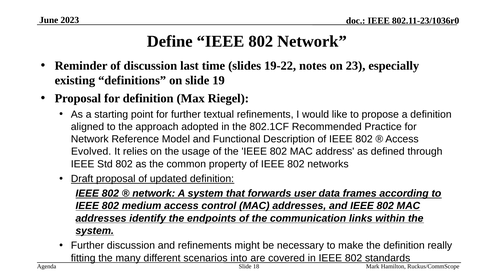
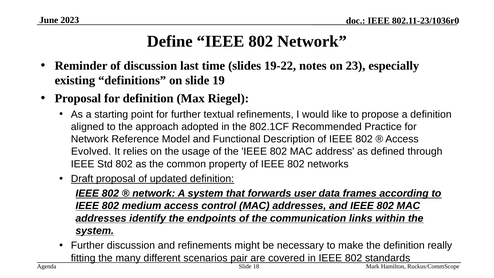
into: into -> pair
